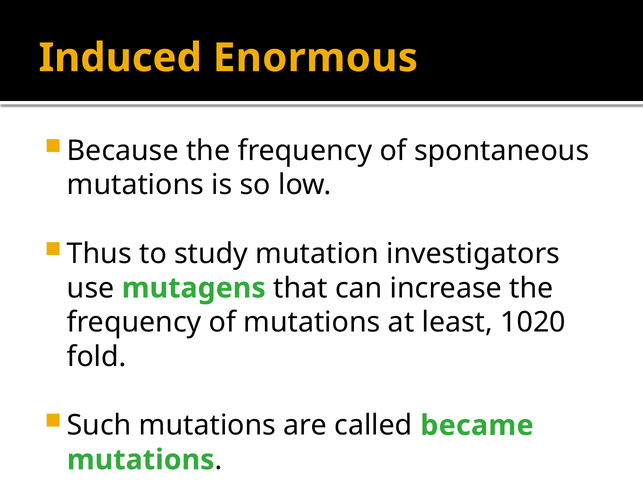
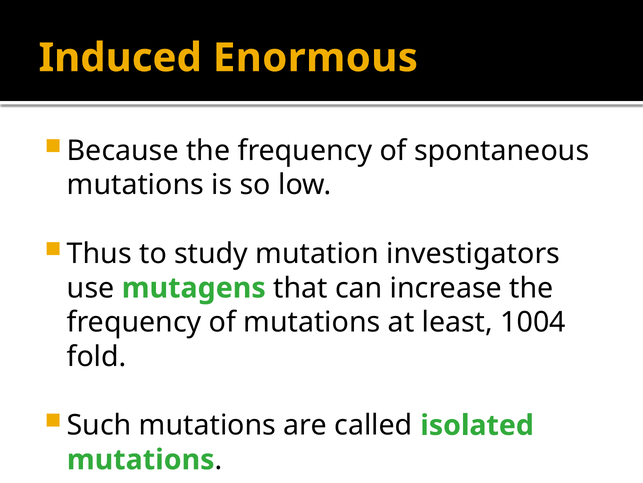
1020: 1020 -> 1004
became: became -> isolated
